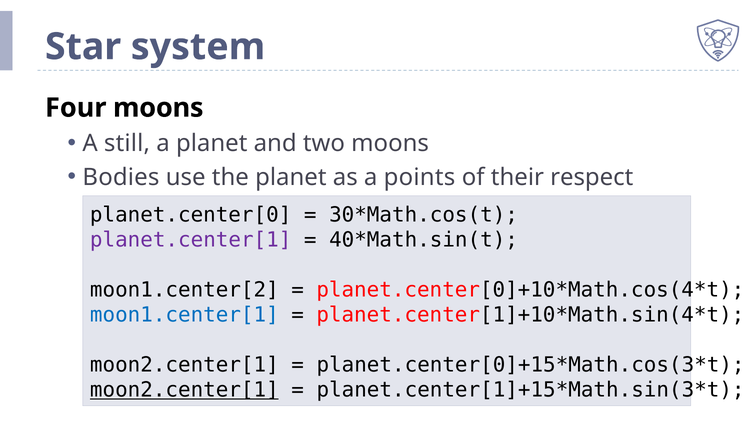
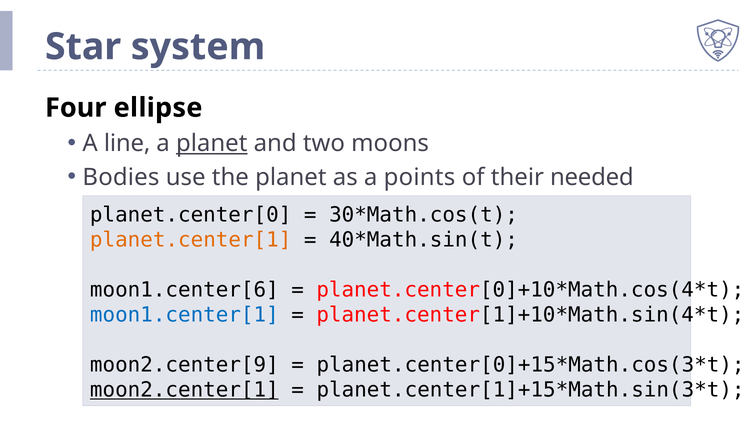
Four moons: moons -> ellipse
still: still -> line
planet at (212, 144) underline: none -> present
respect: respect -> needed
planet.center[1 colour: purple -> orange
moon1.center[2: moon1.center[2 -> moon1.center[6
moon2.center[1 at (184, 365): moon2.center[1 -> moon2.center[9
